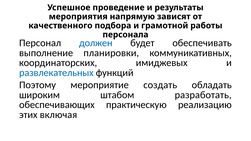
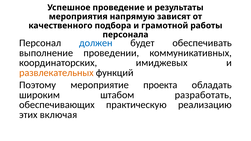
планировки: планировки -> проведении
развлекательных colour: blue -> orange
создать: создать -> проекта
